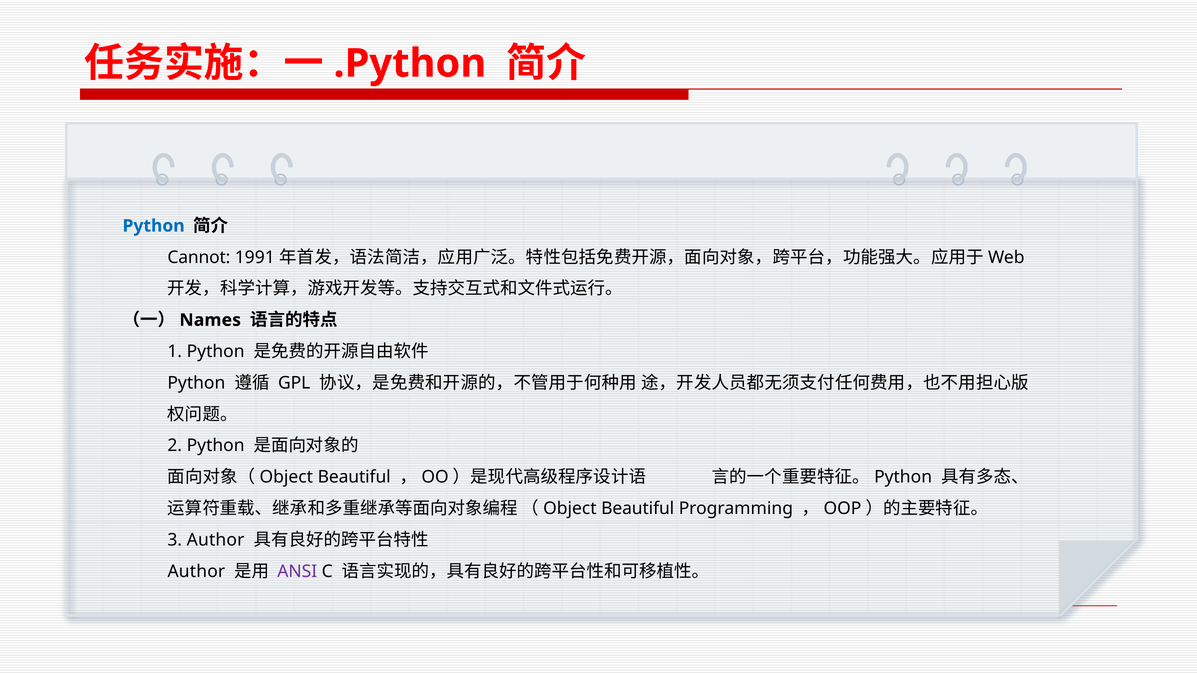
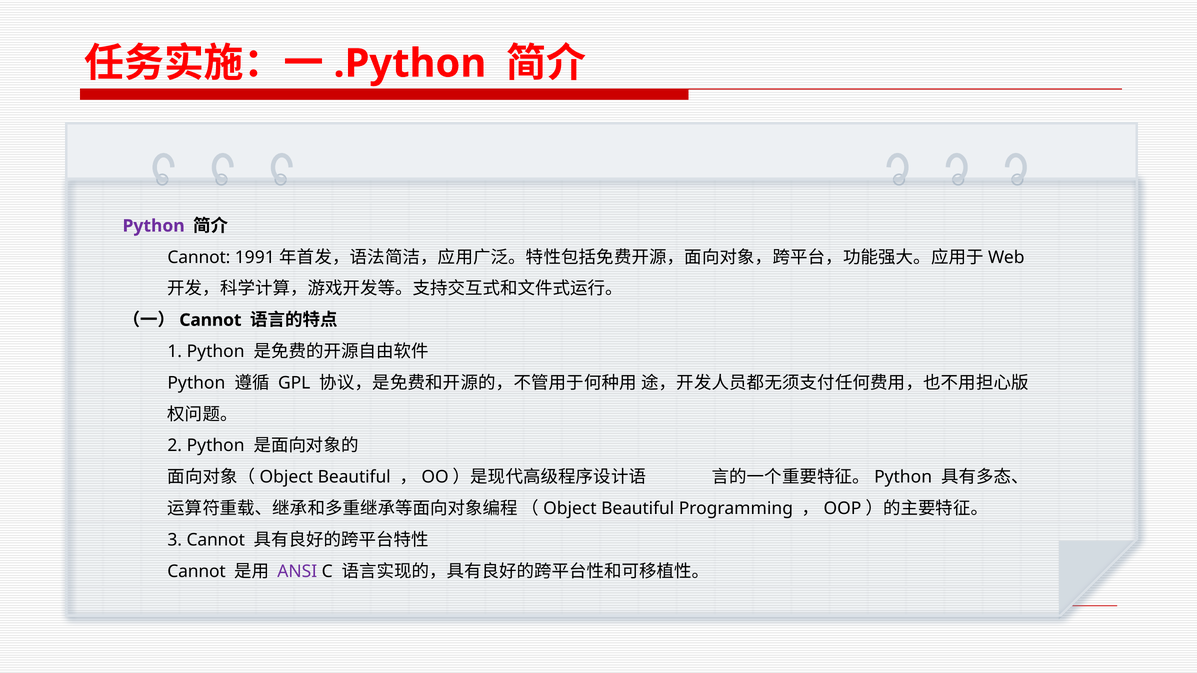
Python at (154, 226) colour: blue -> purple
Names at (210, 320): Names -> Cannot
3 Author: Author -> Cannot
Author at (196, 572): Author -> Cannot
